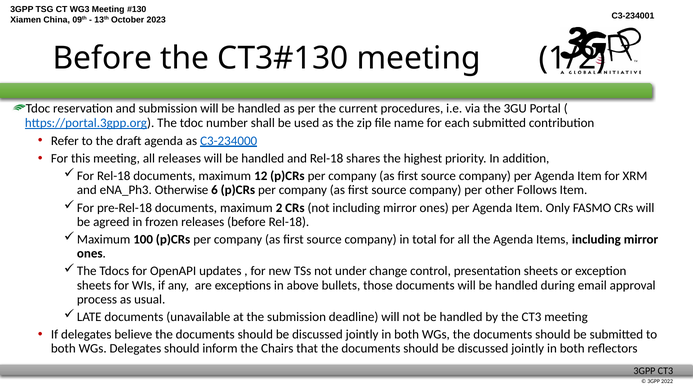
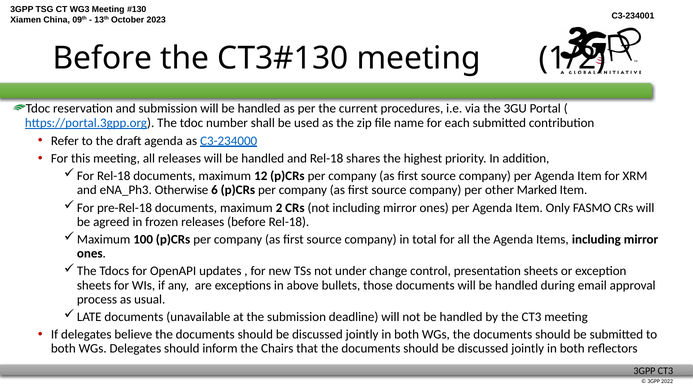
Follows: Follows -> Marked
